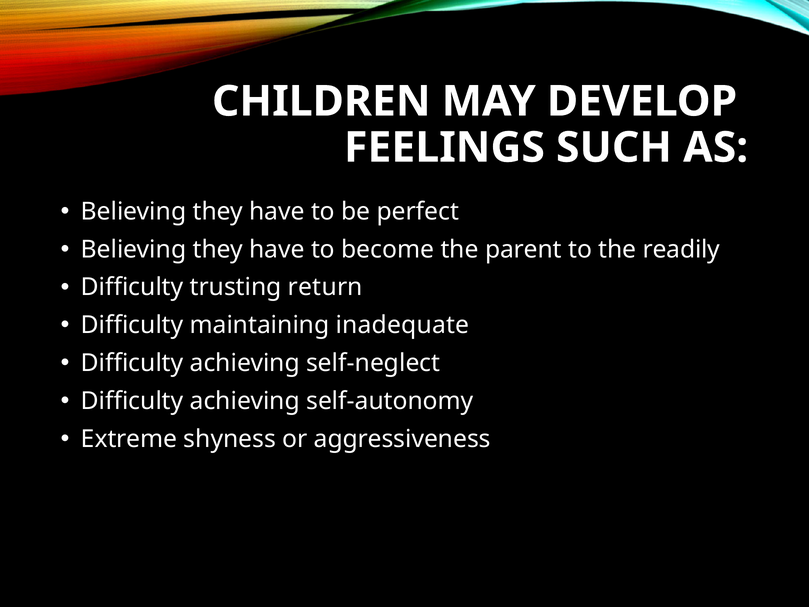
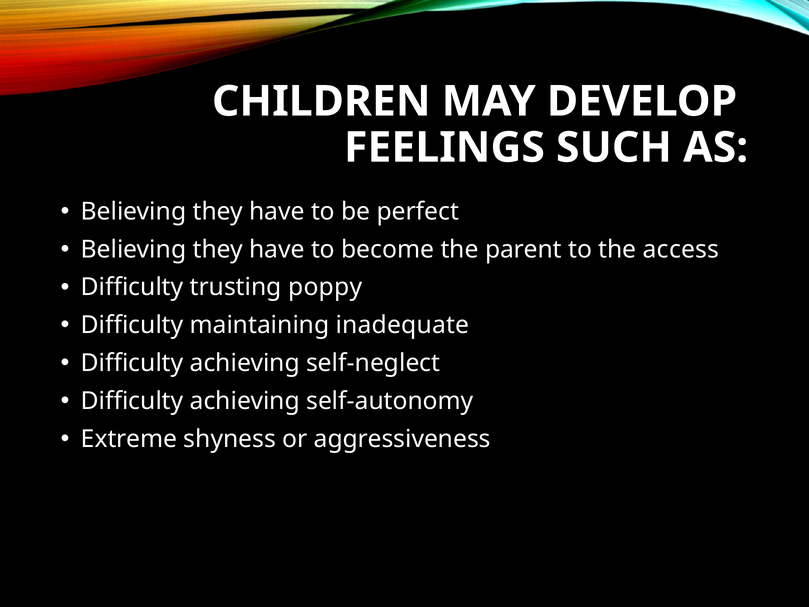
readily: readily -> access
return: return -> poppy
